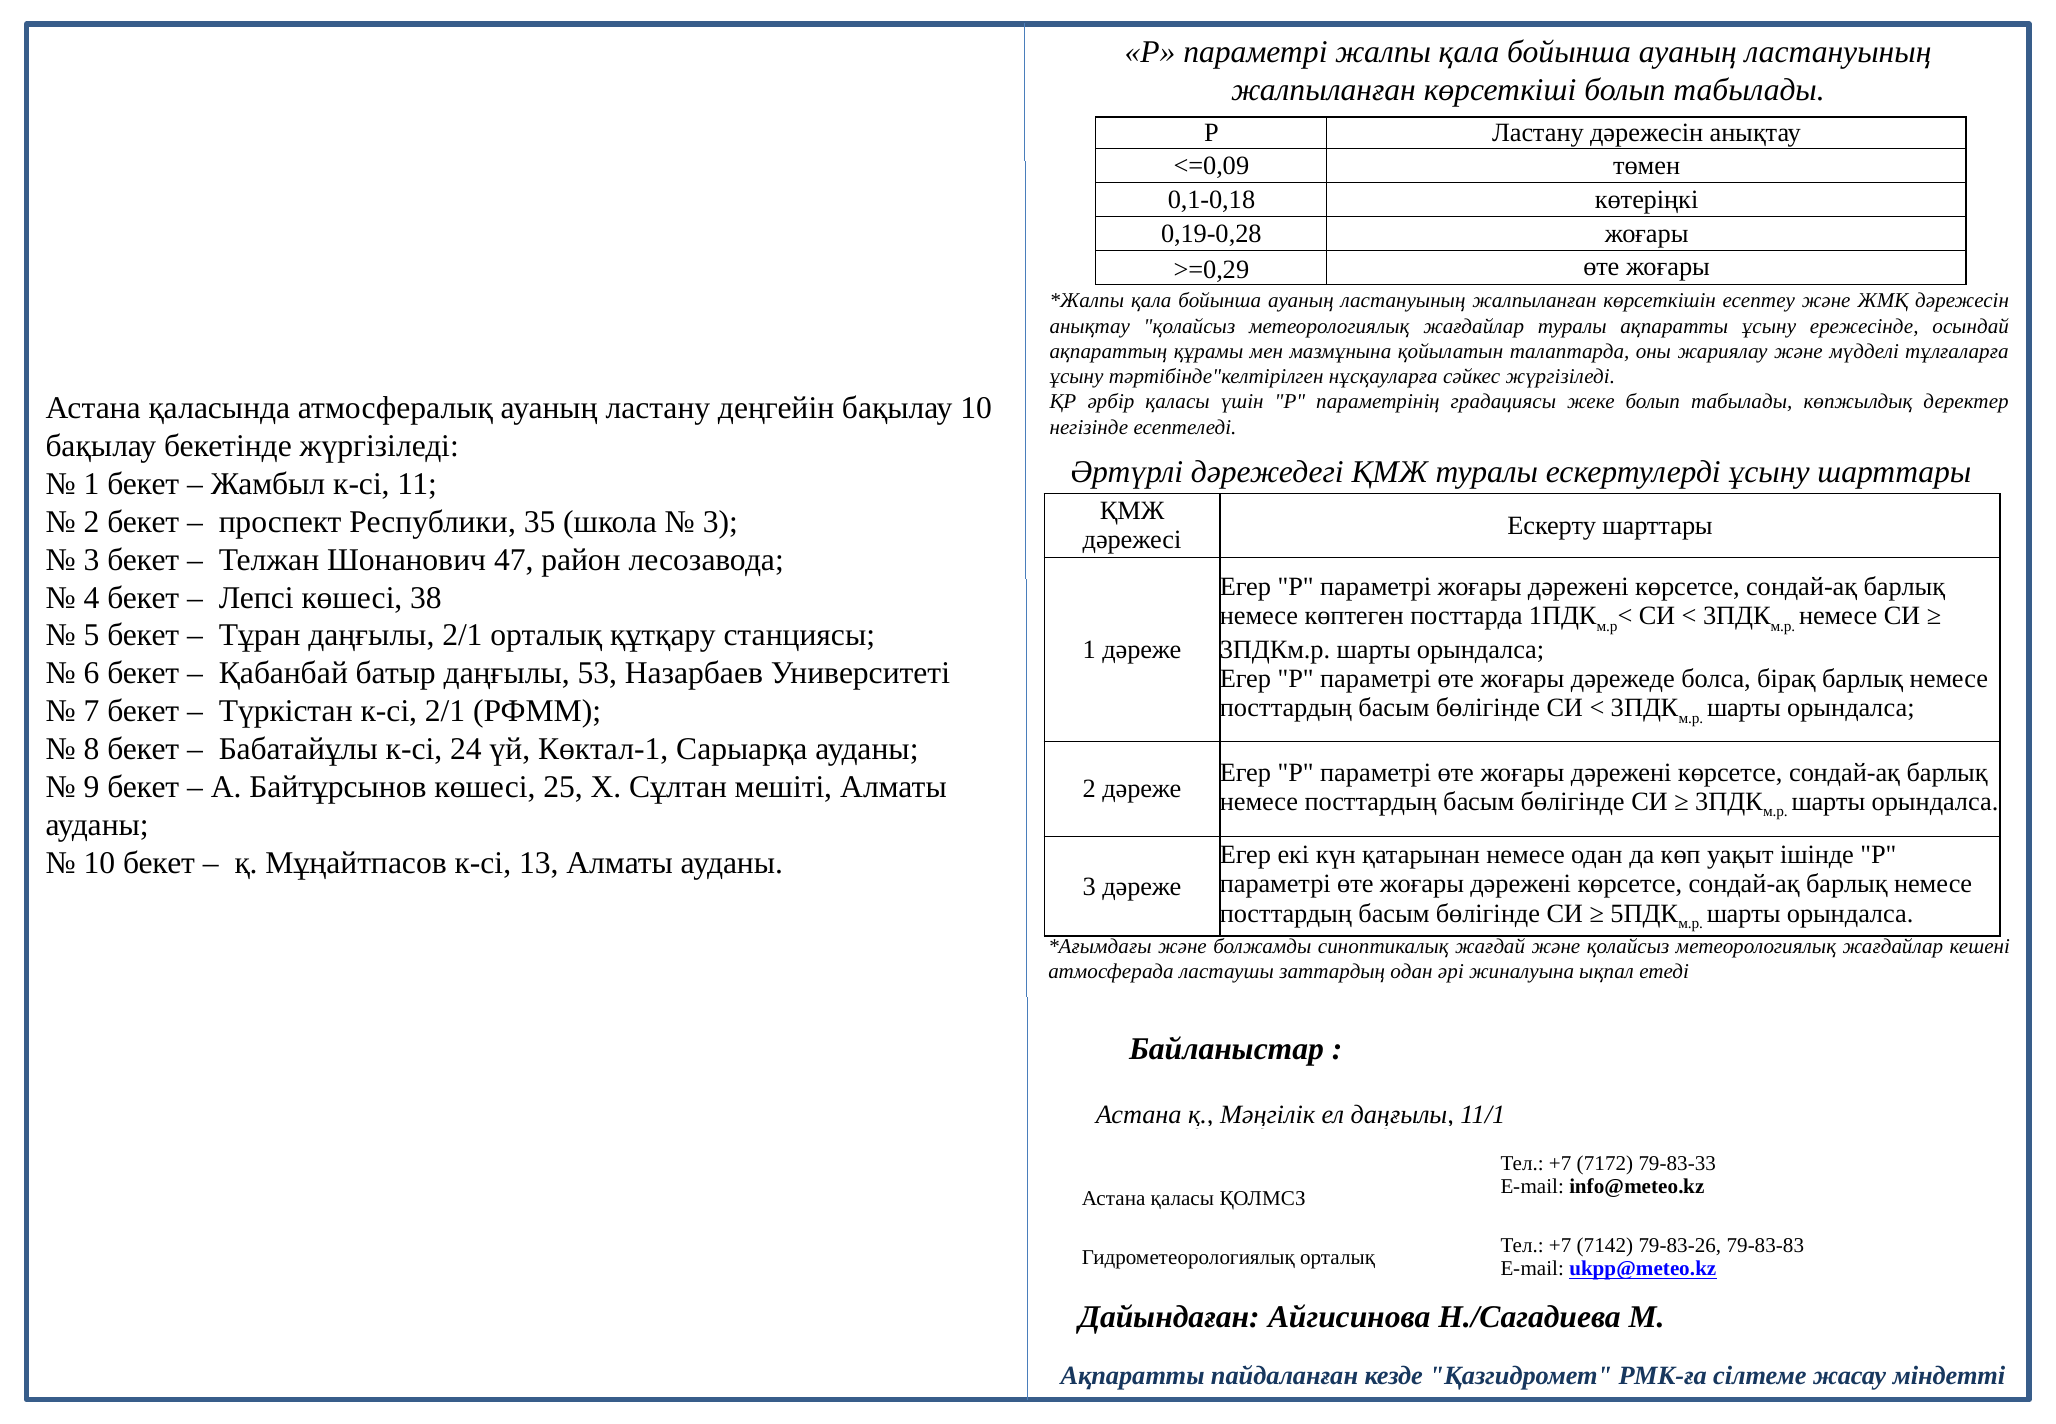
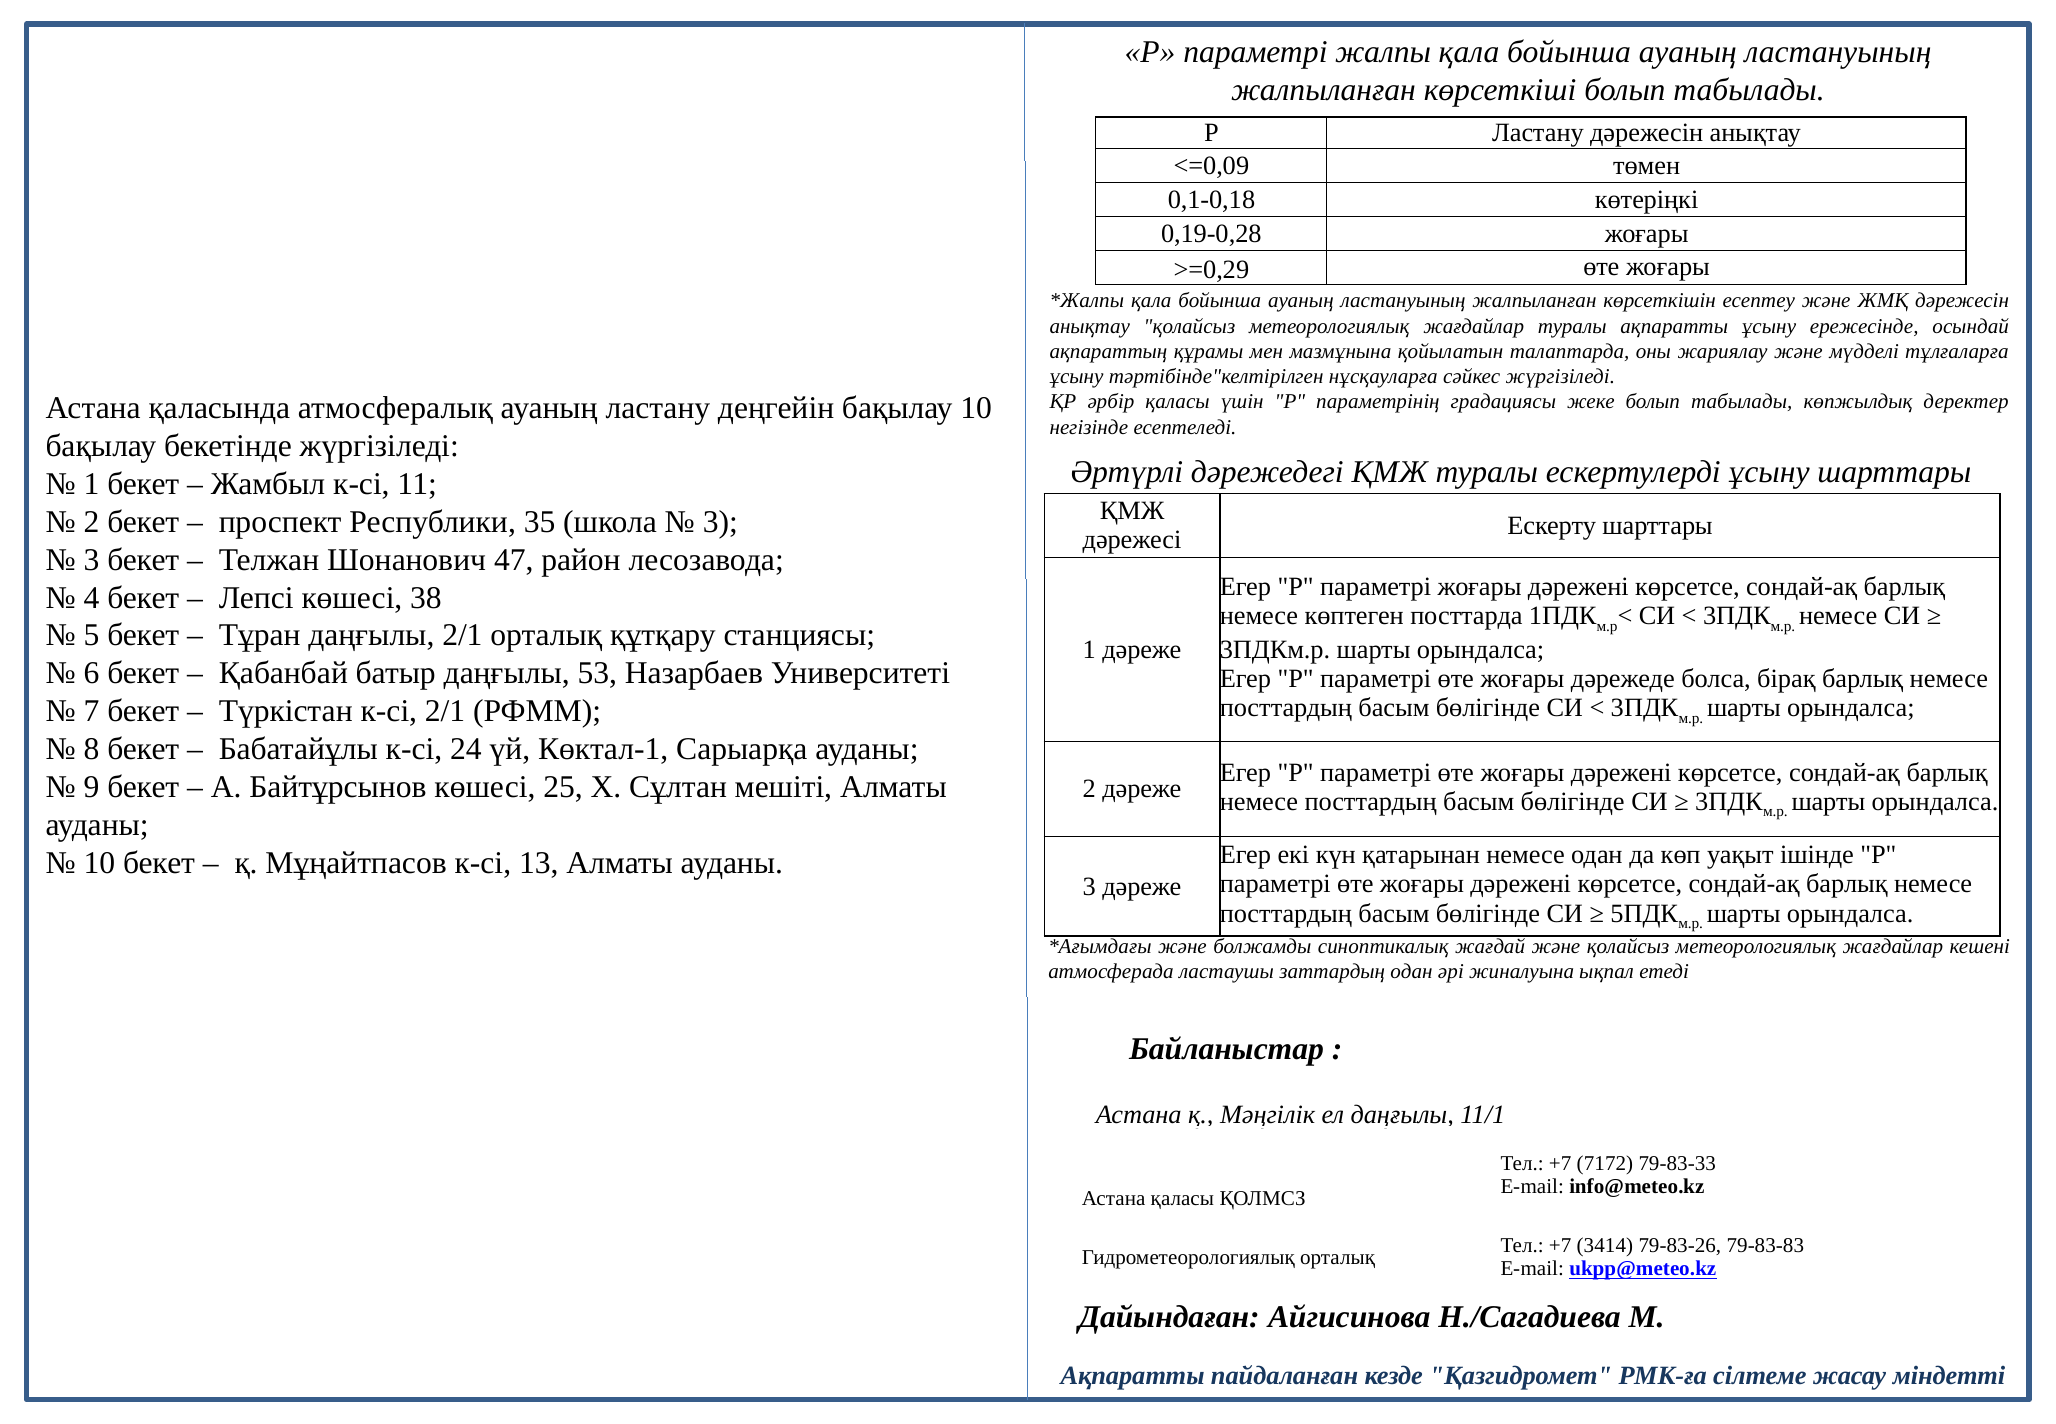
7142: 7142 -> 3414
